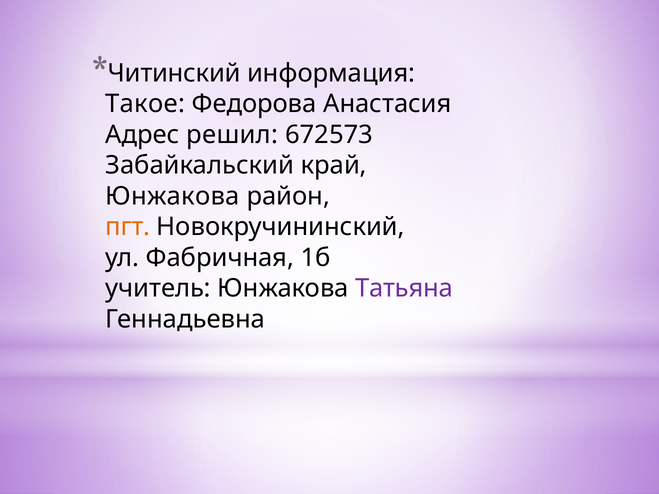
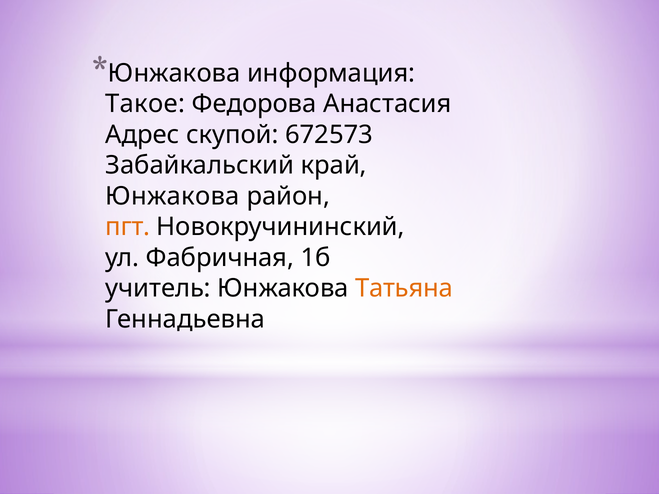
Читинский at (174, 73): Читинский -> Юнжакова
решил: решил -> скупой
Татьяна colour: purple -> orange
